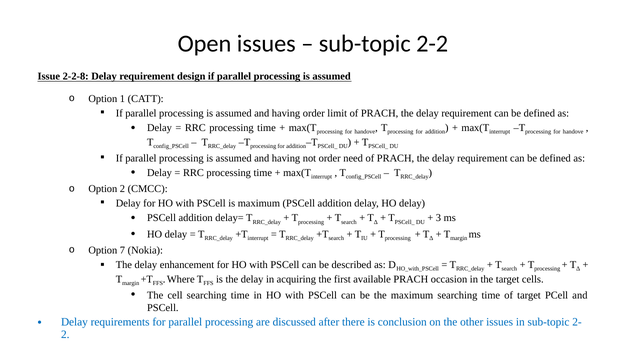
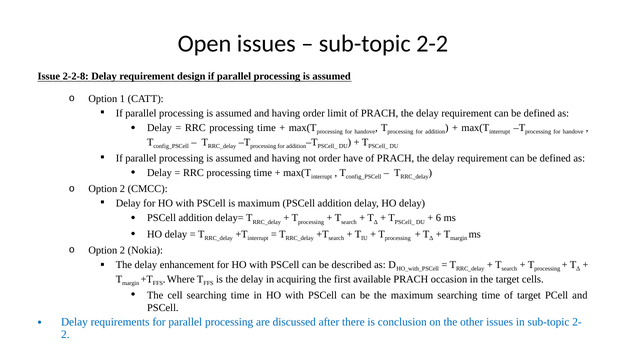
need: need -> have
3: 3 -> 6
7 at (122, 250): 7 -> 2
